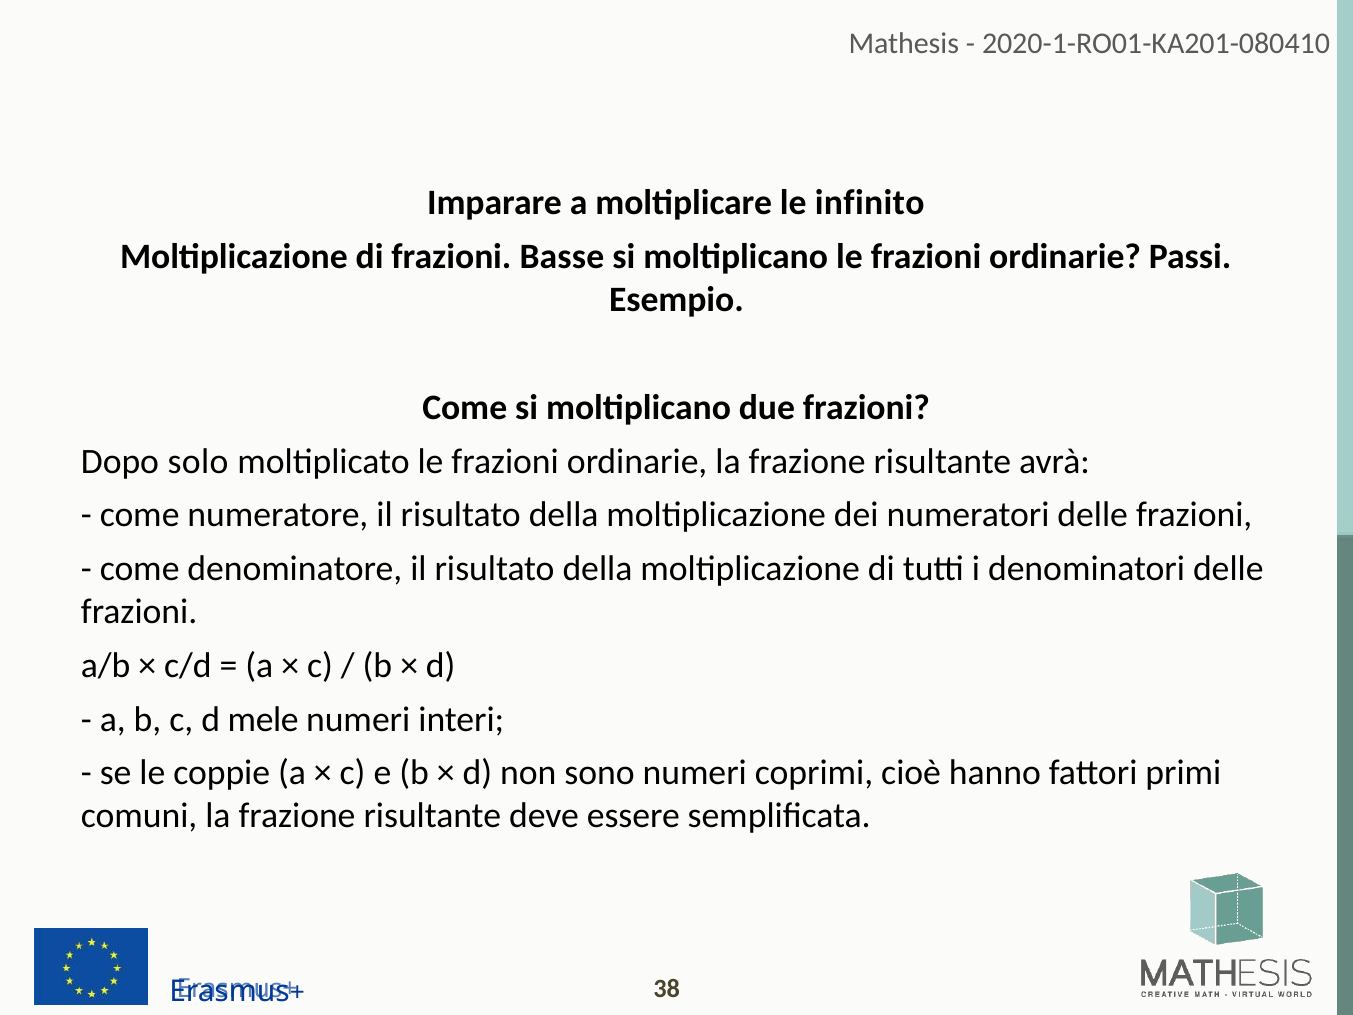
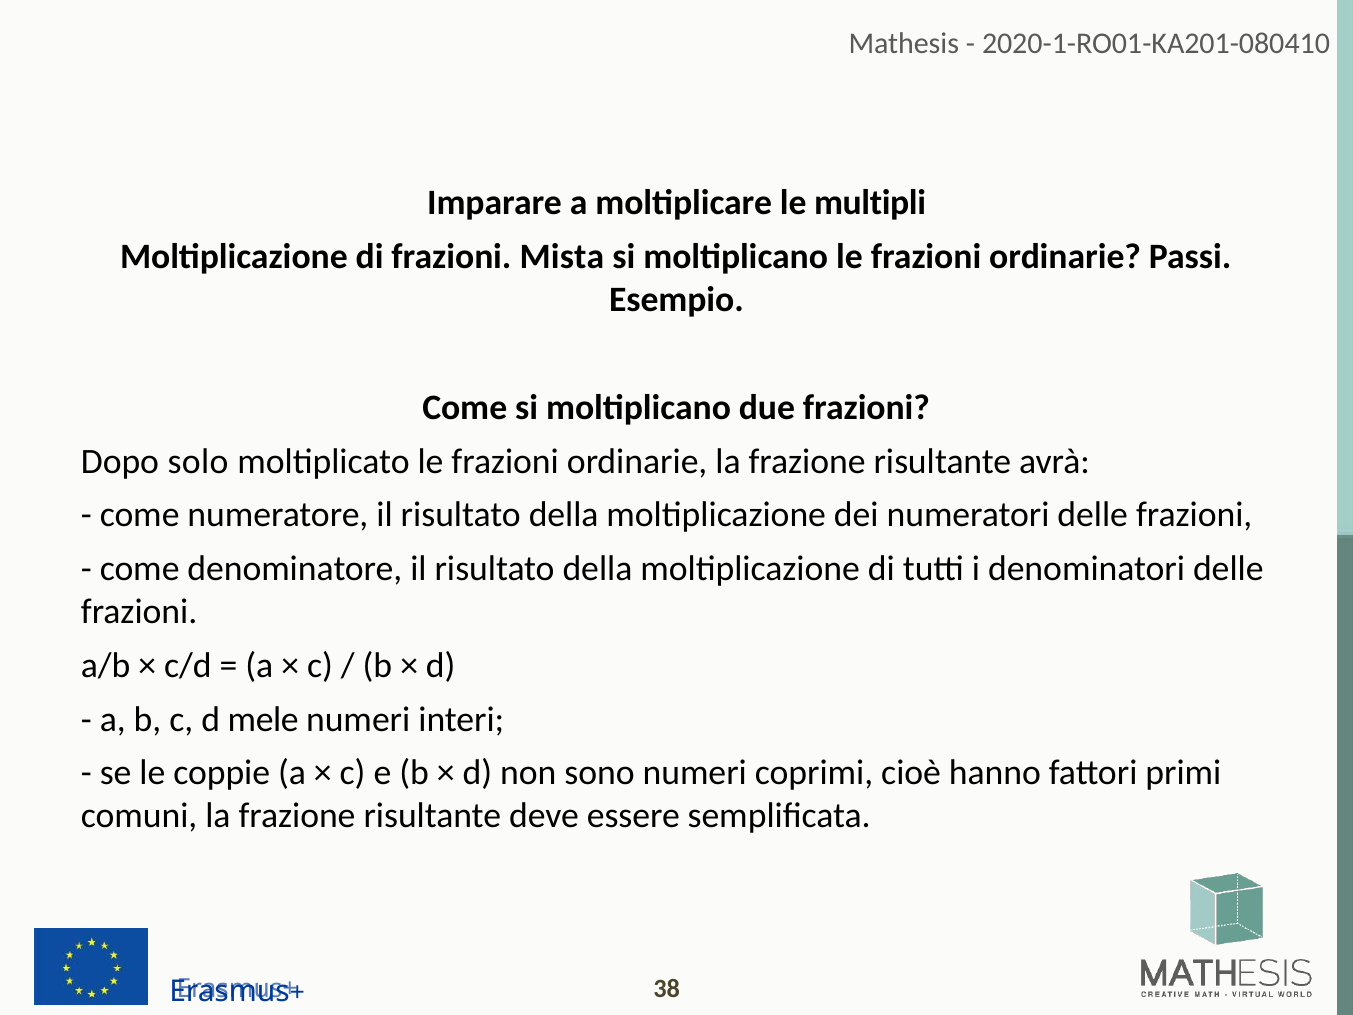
infinito: infinito -> multipli
Basse: Basse -> Mista
